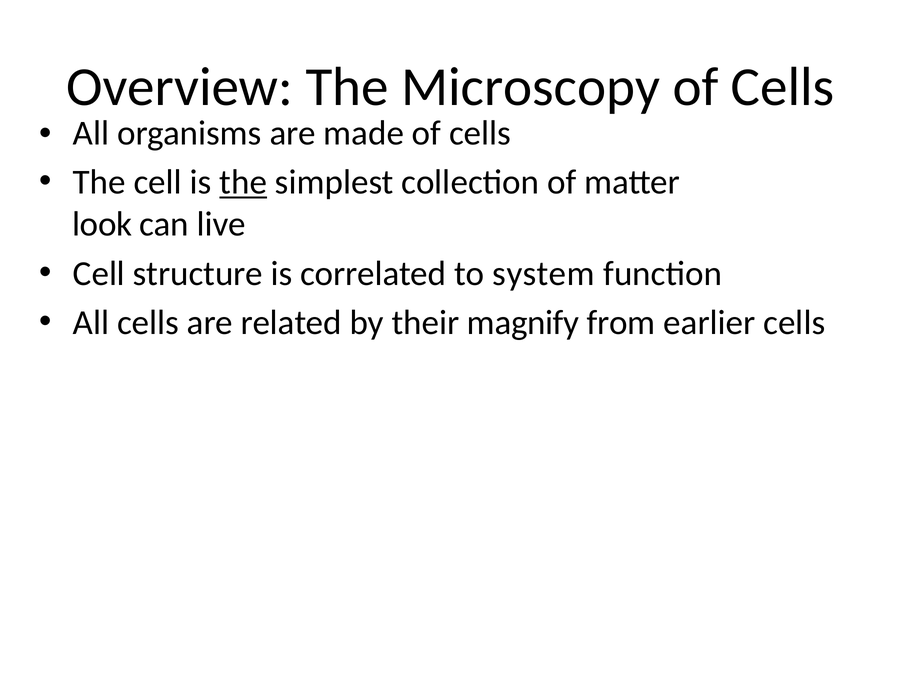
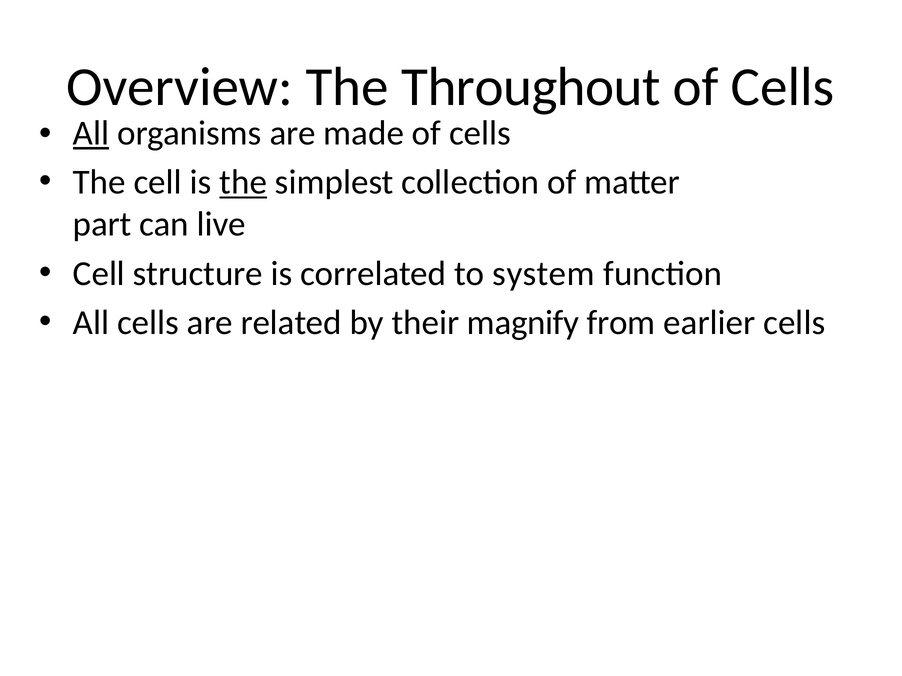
Microscopy: Microscopy -> Throughout
All at (91, 133) underline: none -> present
look: look -> part
